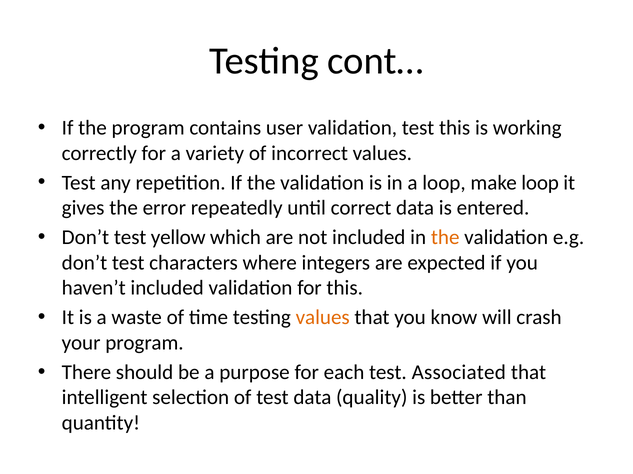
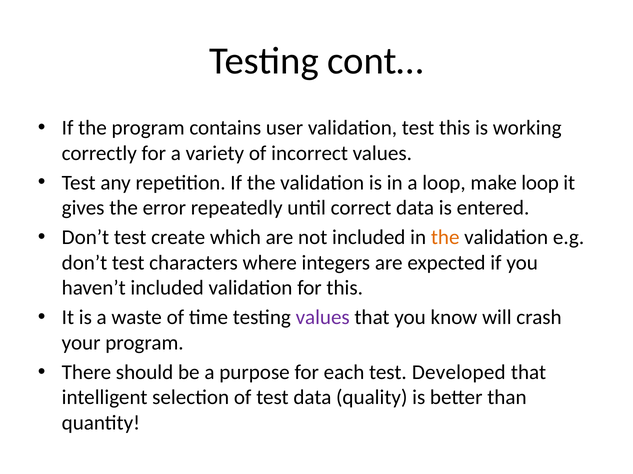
yellow: yellow -> create
values at (323, 318) colour: orange -> purple
Associated: Associated -> Developed
